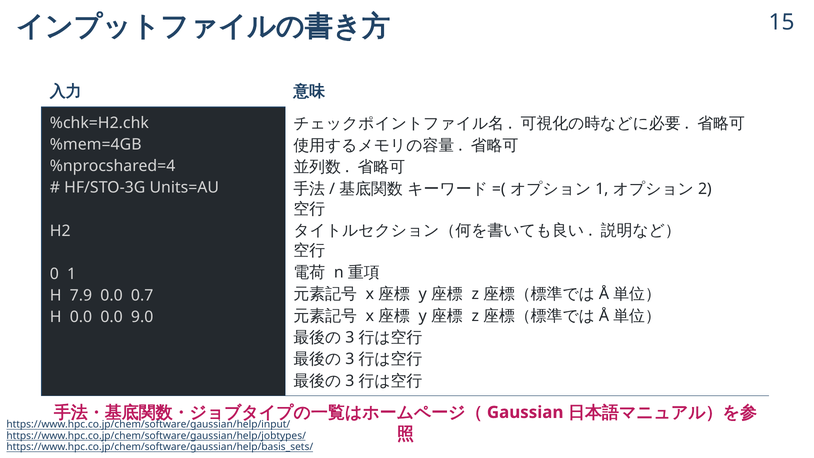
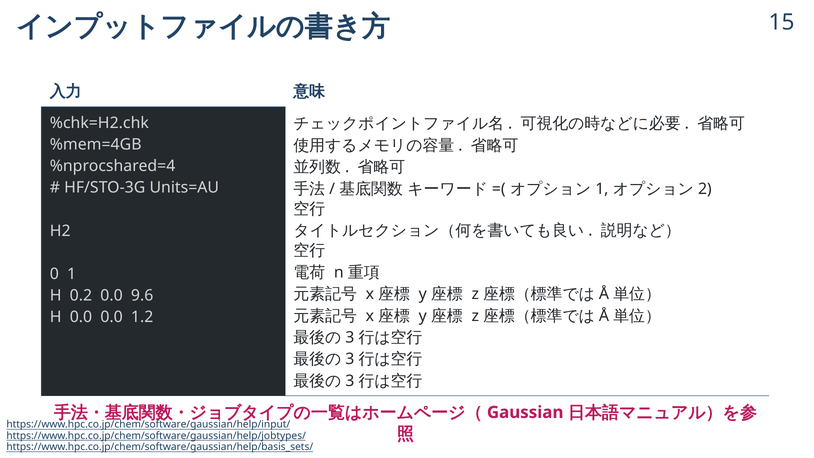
7.9: 7.9 -> 0.2
0.7: 0.7 -> 9.6
9.0: 9.0 -> 1.2
